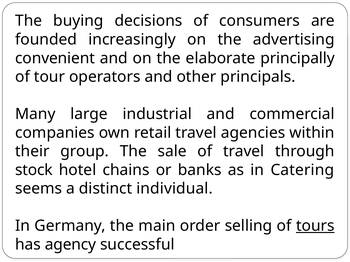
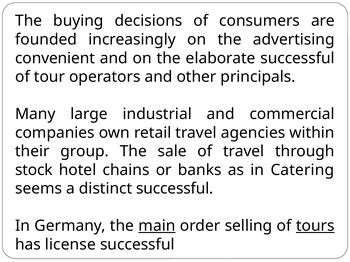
elaborate principally: principally -> successful
distinct individual: individual -> successful
main underline: none -> present
agency: agency -> license
